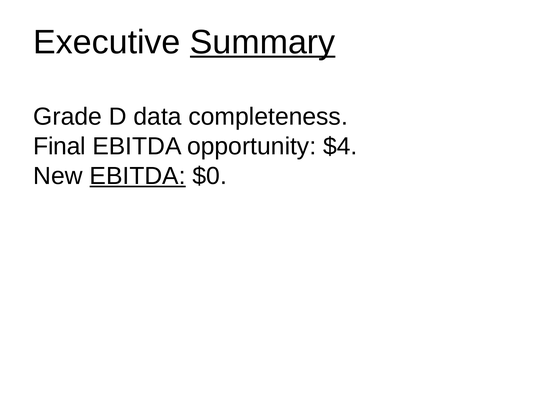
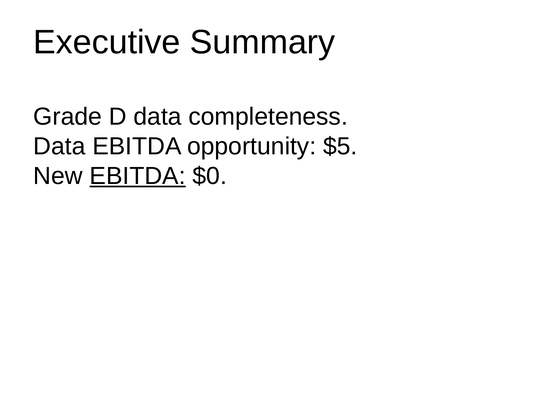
Summary underline: present -> none
Final at (59, 146): Final -> Data
$4: $4 -> $5
